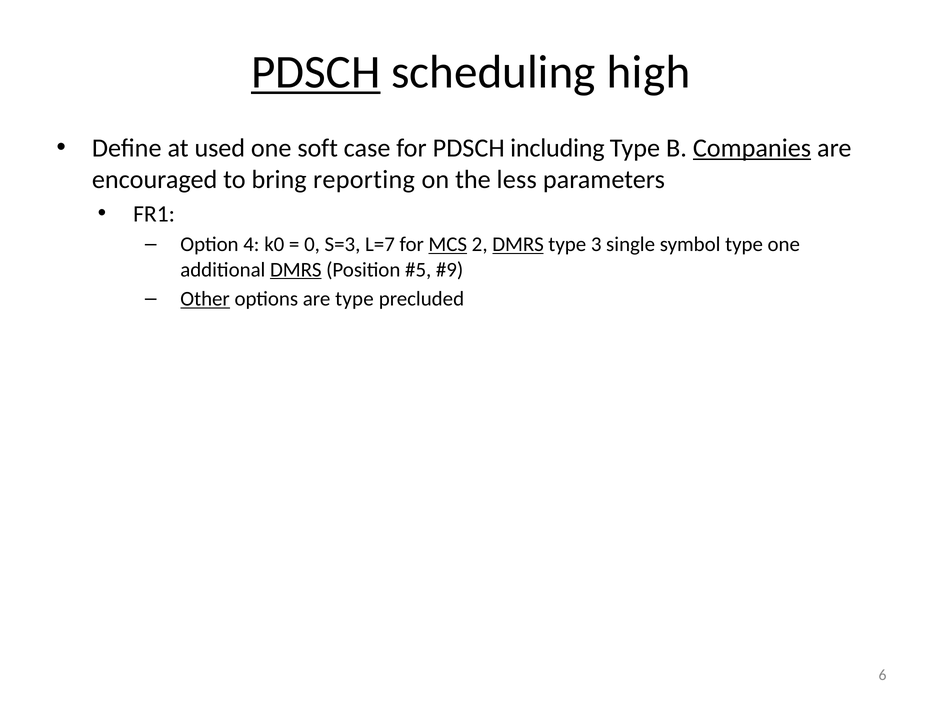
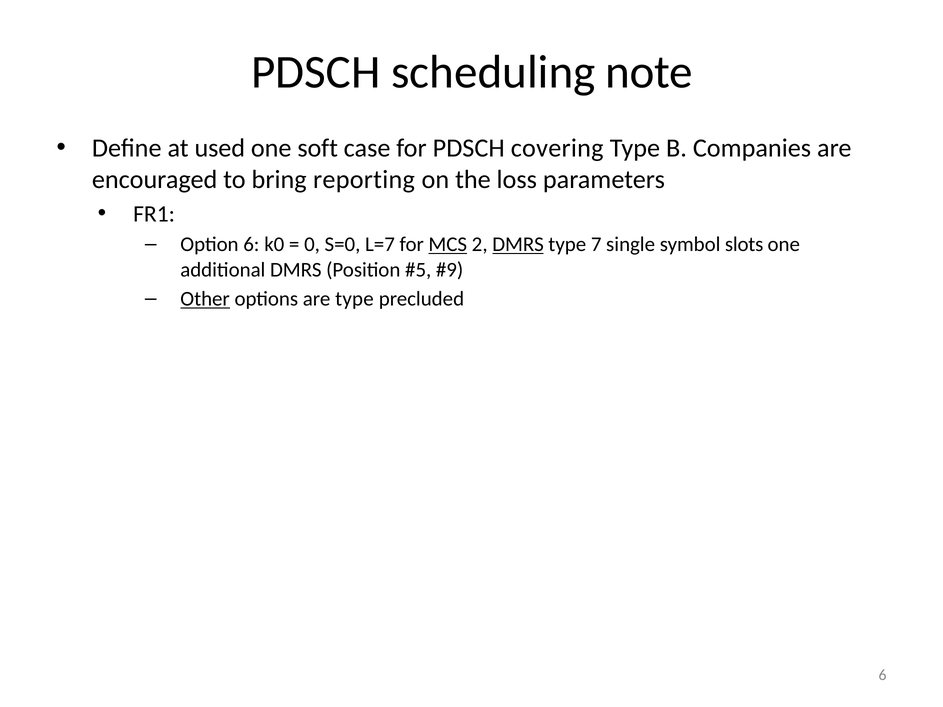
PDSCH at (316, 72) underline: present -> none
high: high -> note
including: including -> covering
Companies underline: present -> none
less: less -> loss
Option 4: 4 -> 6
S=3: S=3 -> S=0
3: 3 -> 7
symbol type: type -> slots
DMRS at (296, 270) underline: present -> none
